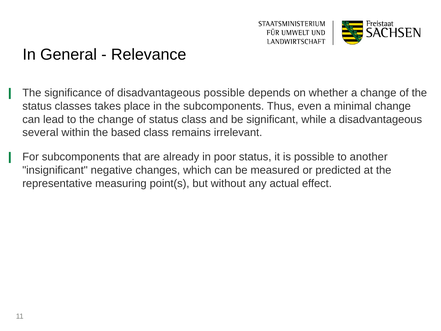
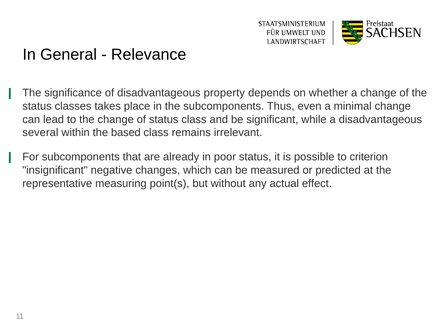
disadvantageous possible: possible -> property
another: another -> criterion
